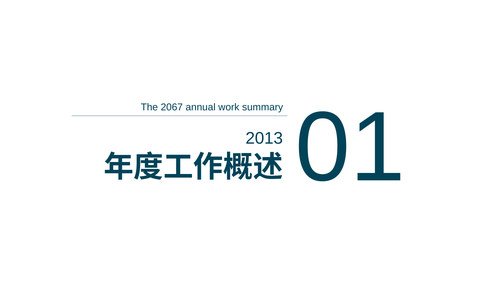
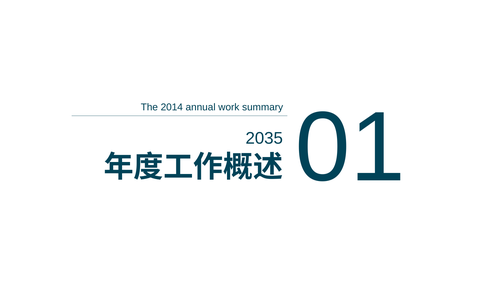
2067: 2067 -> 2014
2013: 2013 -> 2035
